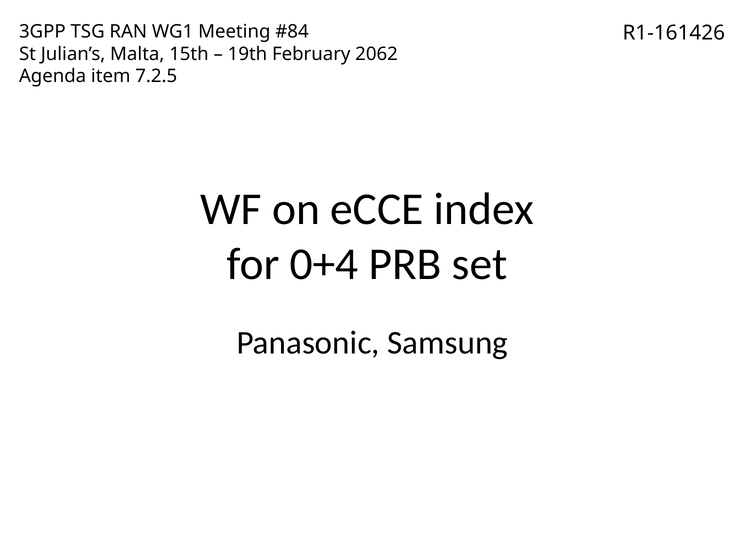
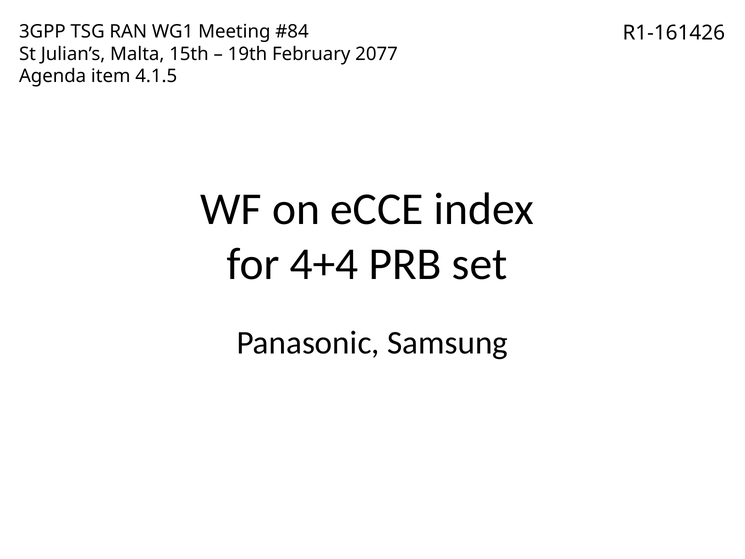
2062: 2062 -> 2077
7.2.5: 7.2.5 -> 4.1.5
0+4: 0+4 -> 4+4
